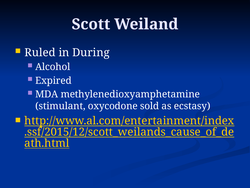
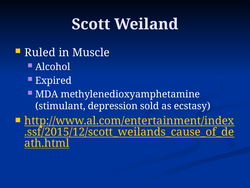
During: During -> Muscle
oxycodone: oxycodone -> depression
